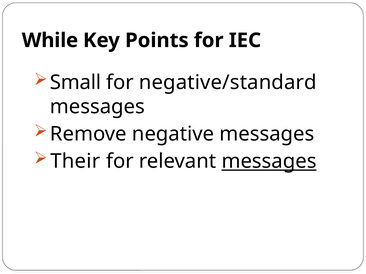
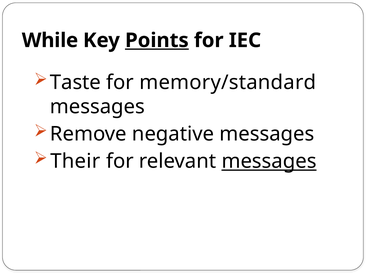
Points underline: none -> present
Small: Small -> Taste
negative/standard: negative/standard -> memory/standard
